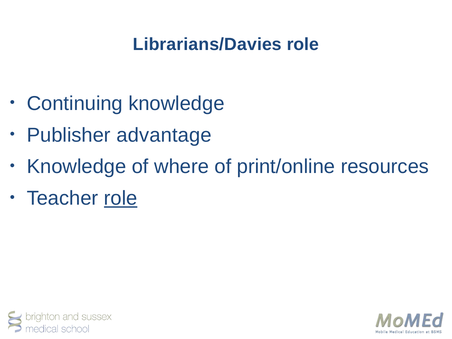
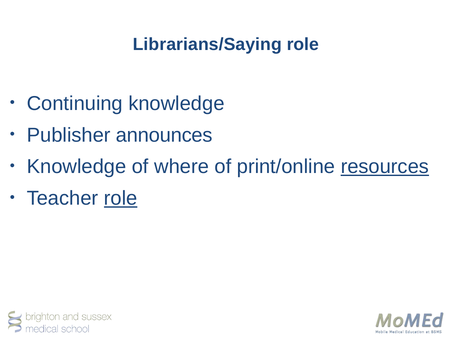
Librarians/Davies: Librarians/Davies -> Librarians/Saying
advantage: advantage -> announces
resources underline: none -> present
